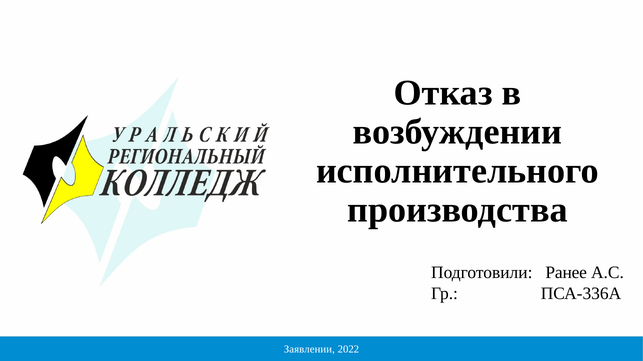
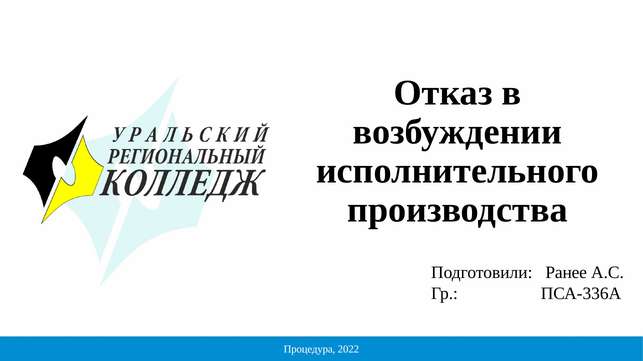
Заявлении: Заявлении -> Процедура
